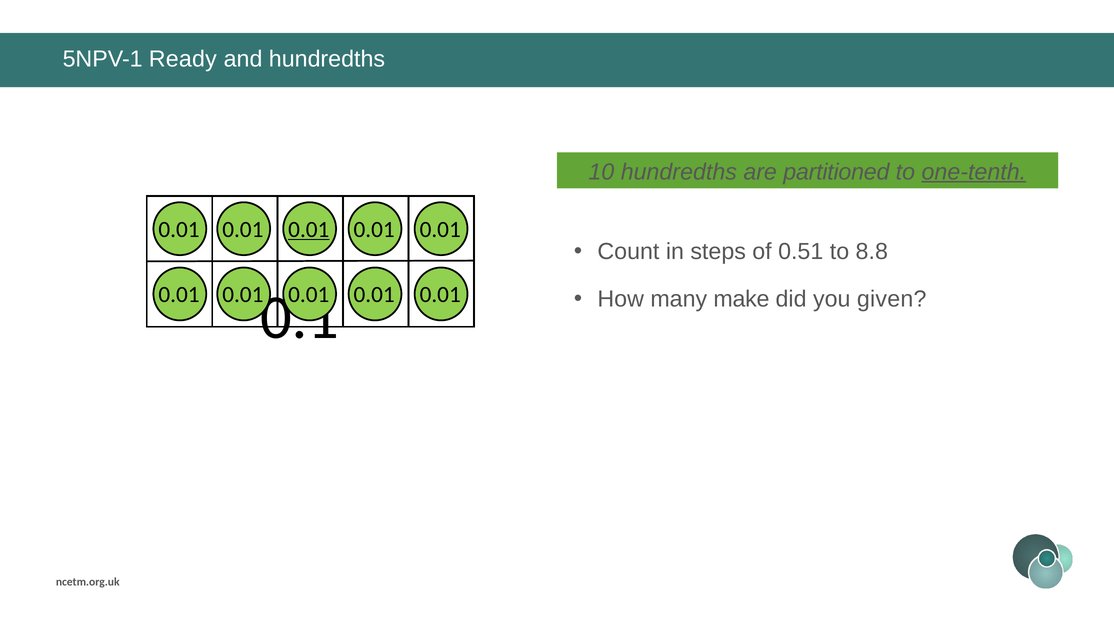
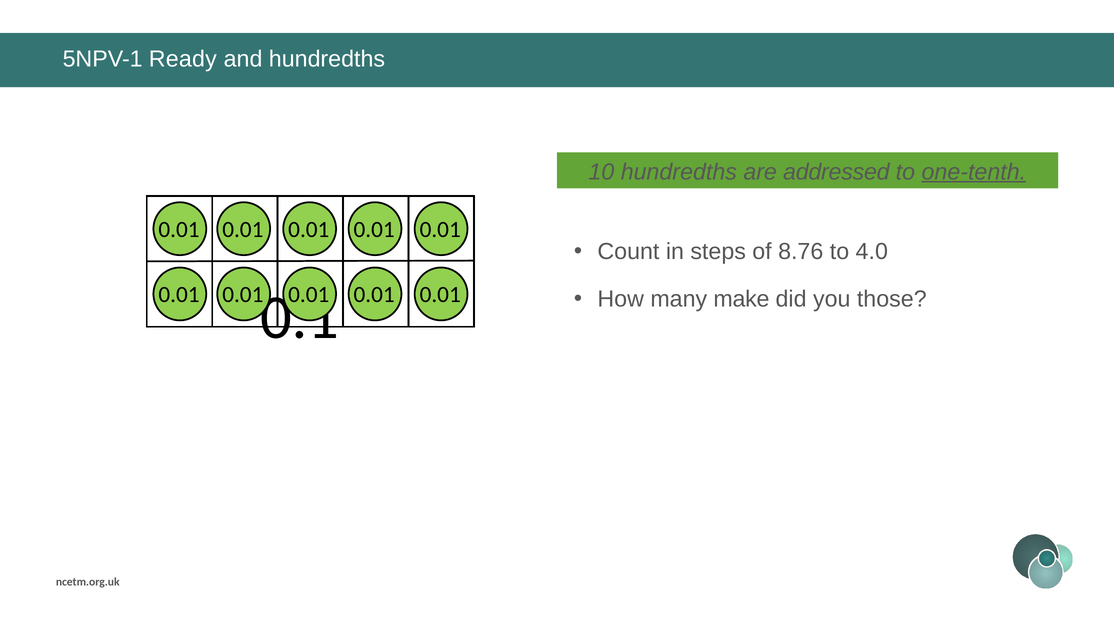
partitioned: partitioned -> addressed
0.01 at (309, 229) underline: present -> none
0.51: 0.51 -> 8.76
8.8: 8.8 -> 4.0
given: given -> those
